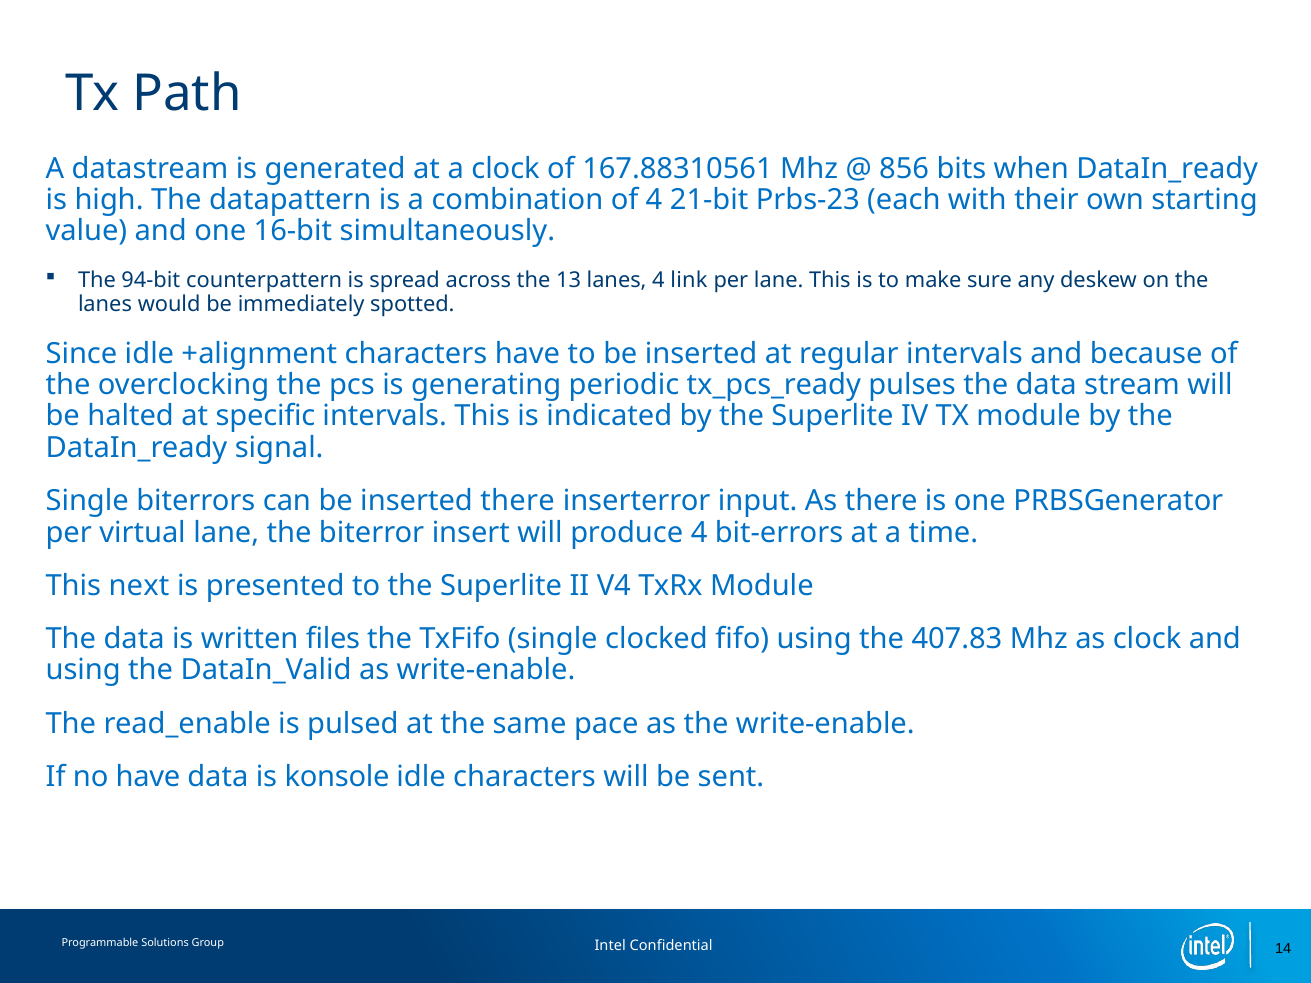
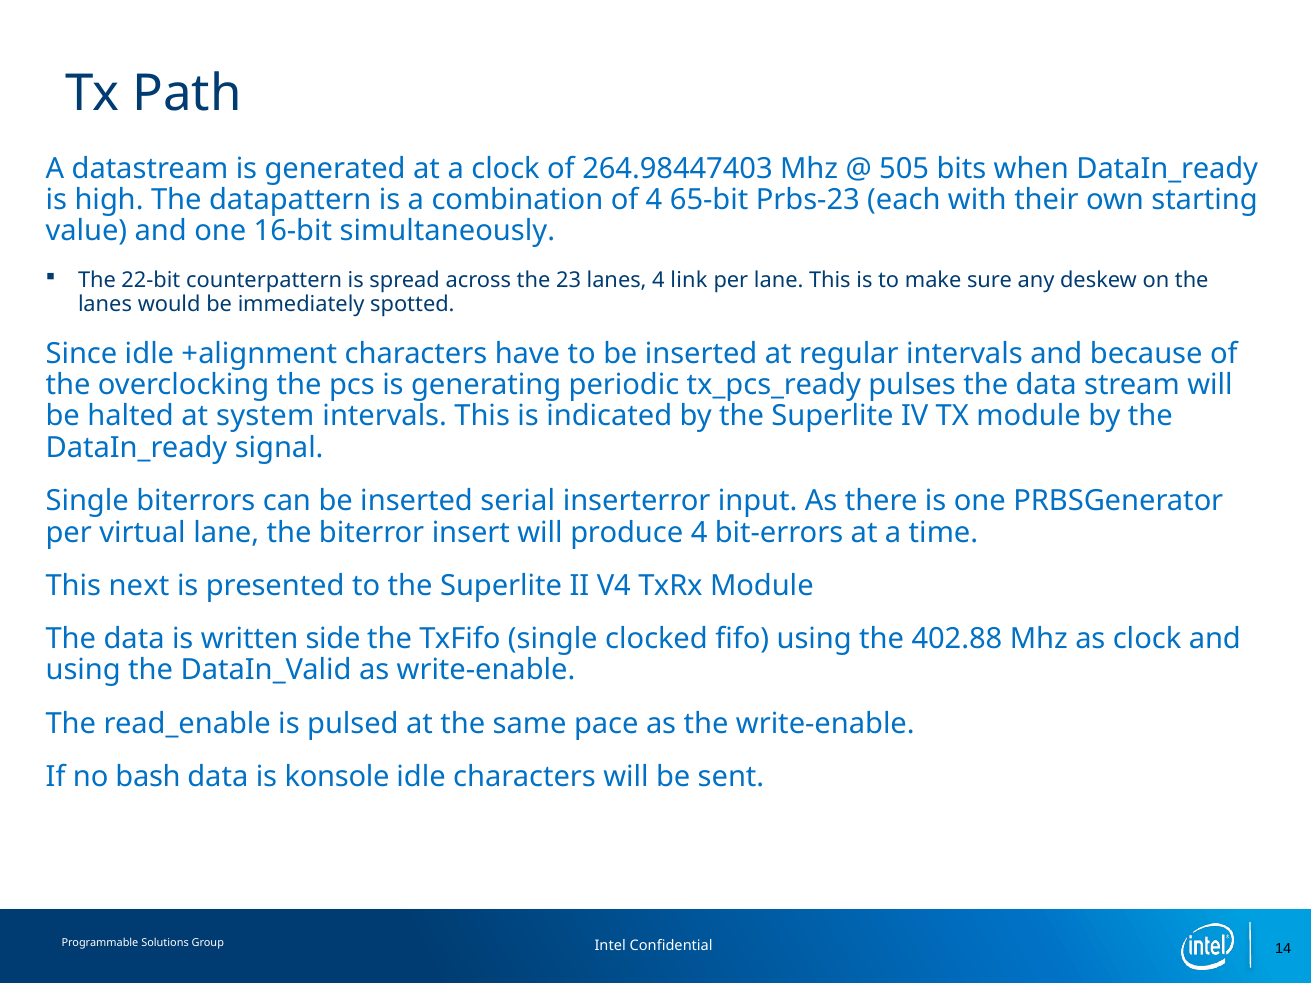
167.88310561: 167.88310561 -> 264.98447403
856: 856 -> 505
21-bit: 21-bit -> 65-bit
94-bit: 94-bit -> 22-bit
13: 13 -> 23
specific: specific -> system
inserted there: there -> serial
files: files -> side
407.83: 407.83 -> 402.88
no have: have -> bash
